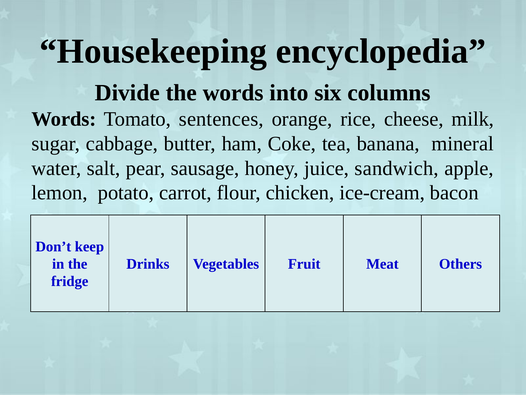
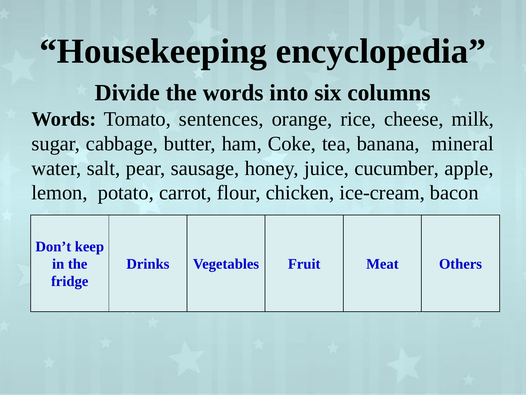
sandwich: sandwich -> cucumber
